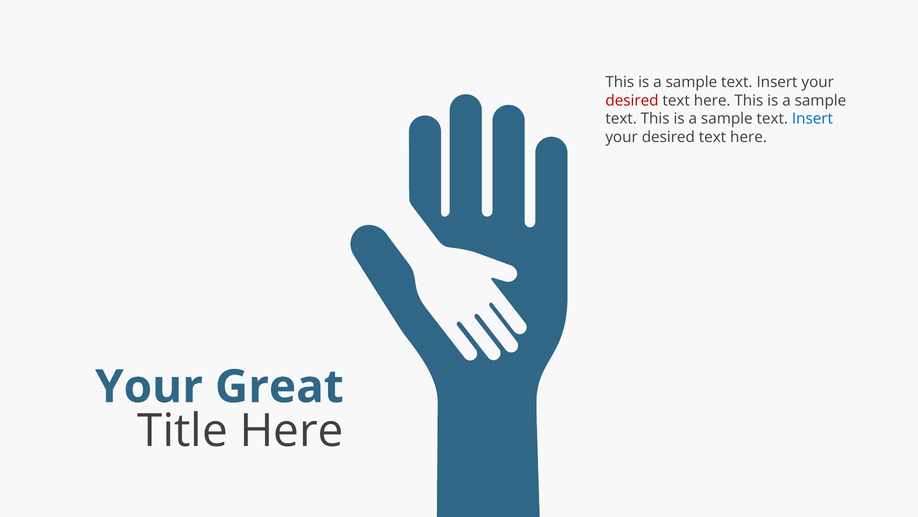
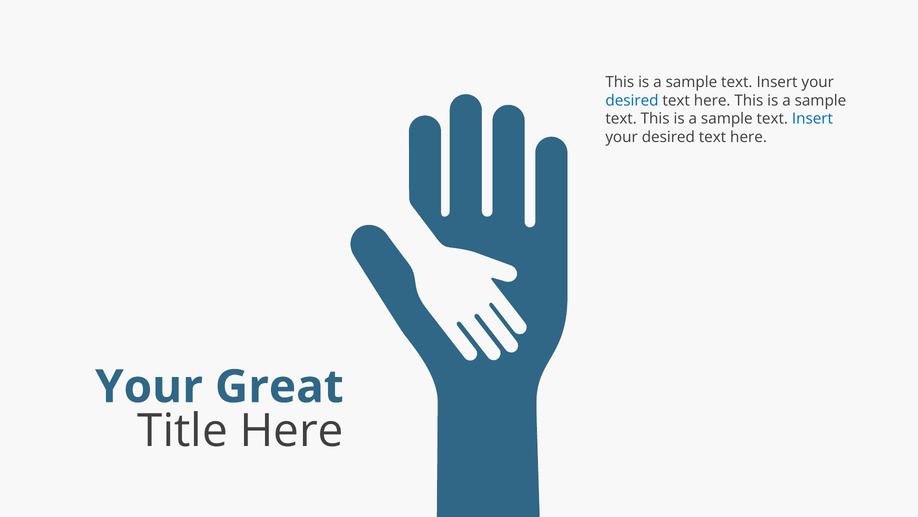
desired at (632, 100) colour: red -> blue
